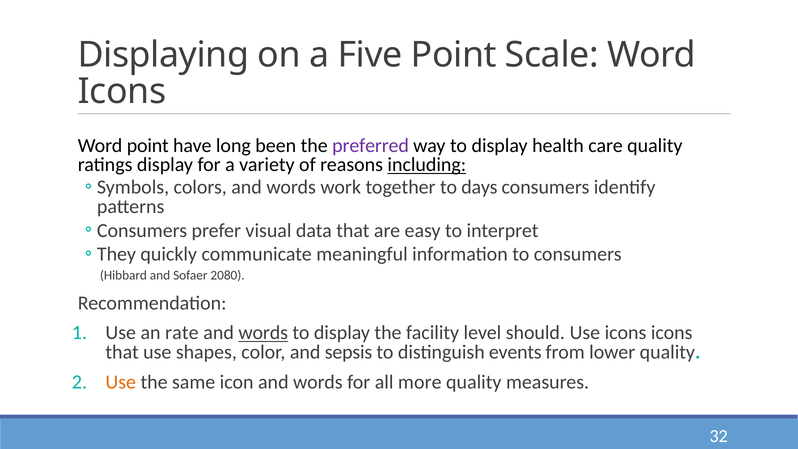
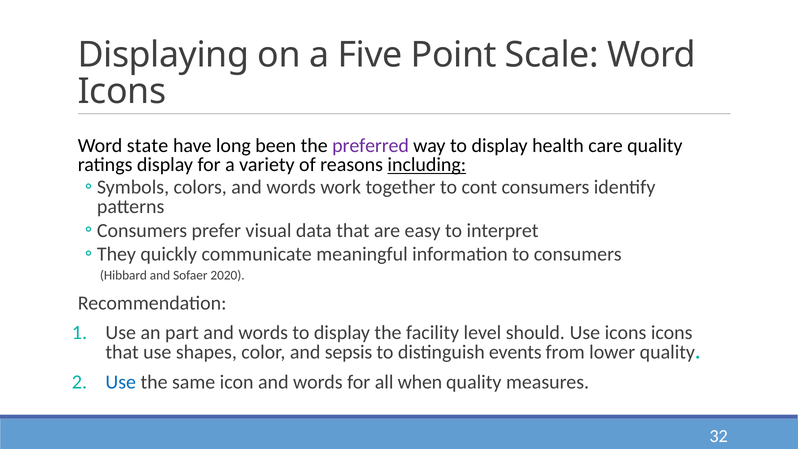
Word point: point -> state
days: days -> cont
2080: 2080 -> 2020
rate: rate -> part
words at (263, 333) underline: present -> none
Use at (121, 382) colour: orange -> blue
more: more -> when
